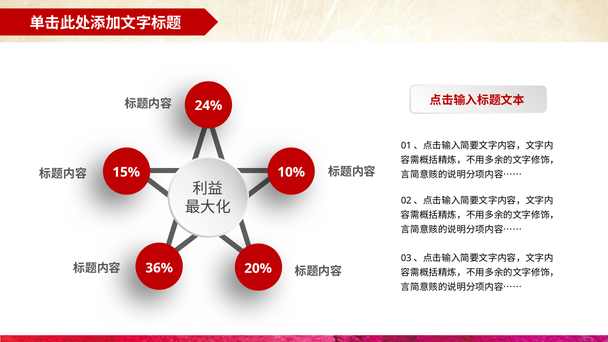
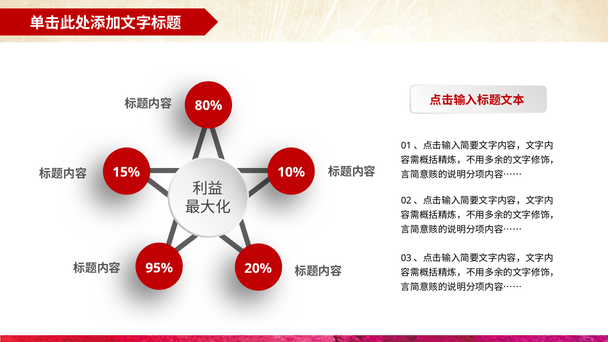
24%: 24% -> 80%
36%: 36% -> 95%
